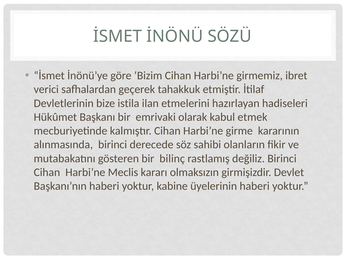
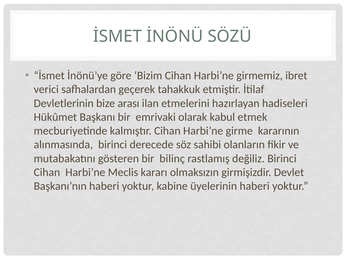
istila: istila -> arası
